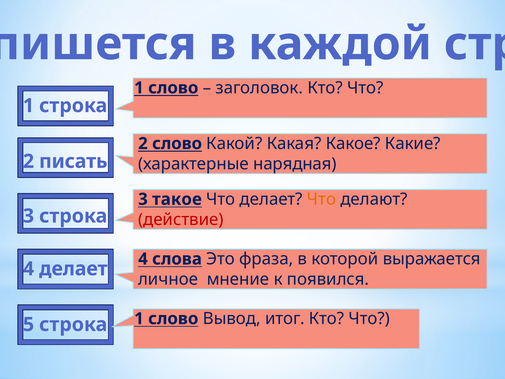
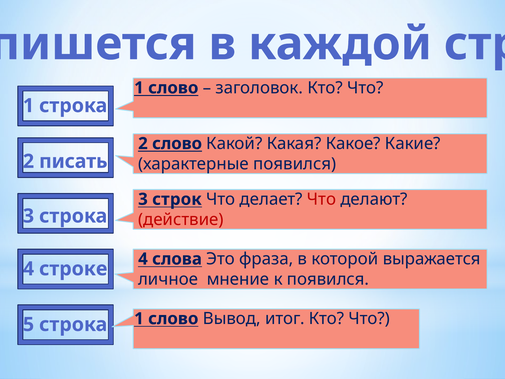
характерные нарядная: нарядная -> появился
такое: такое -> строк
Что at (322, 199) colour: orange -> red
4 делает: делает -> строке
